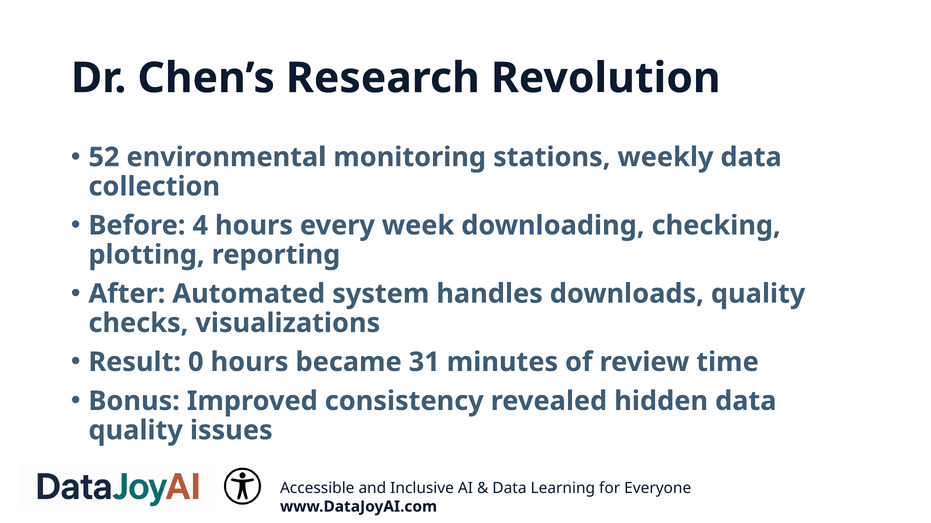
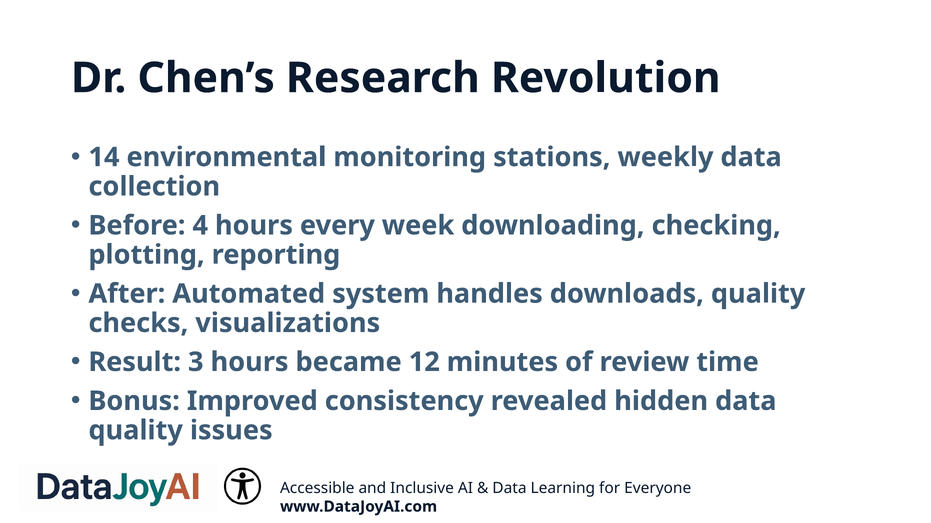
52: 52 -> 14
0: 0 -> 3
31: 31 -> 12
